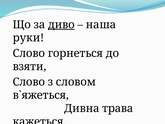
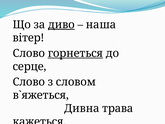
руки: руки -> вітер
горнеться underline: none -> present
взяти: взяти -> серце
